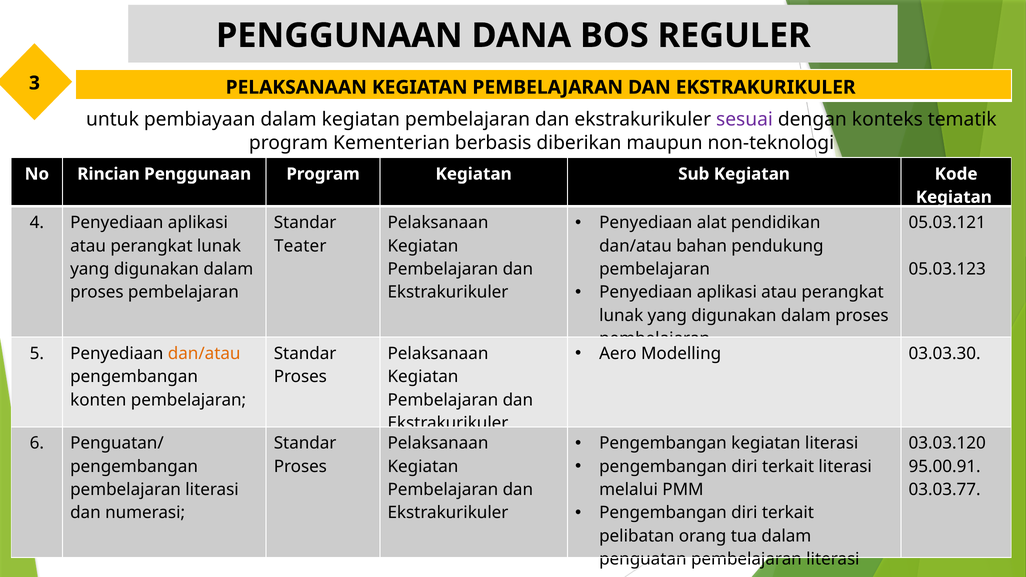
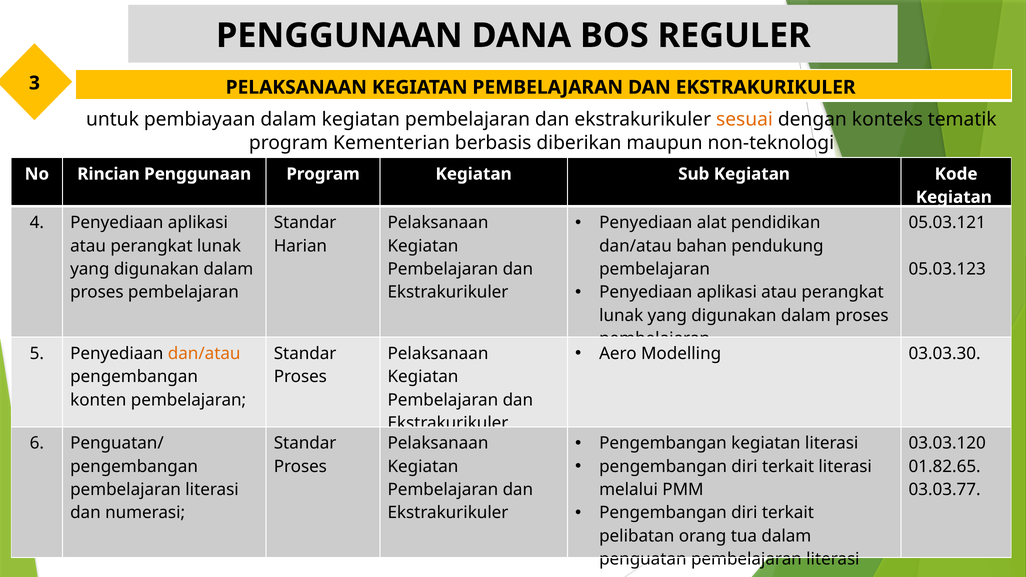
sesuai colour: purple -> orange
Teater: Teater -> Harian
95.00.91: 95.00.91 -> 01.82.65
